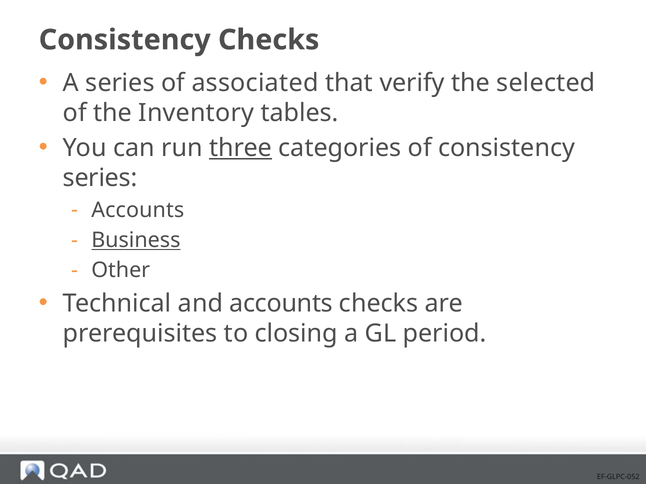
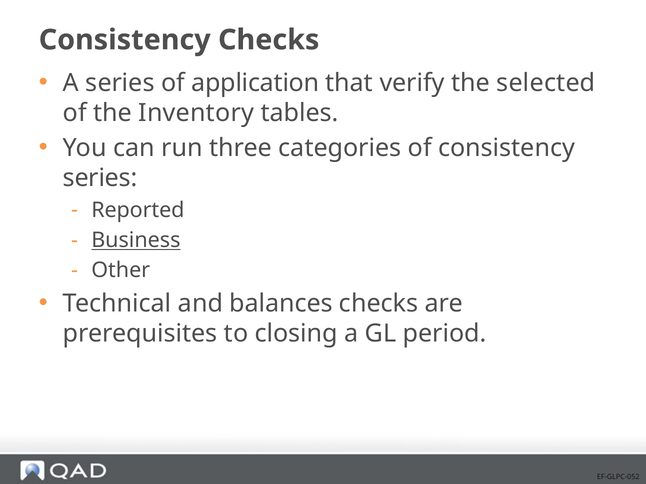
associated: associated -> application
three underline: present -> none
Accounts at (138, 210): Accounts -> Reported
and accounts: accounts -> balances
